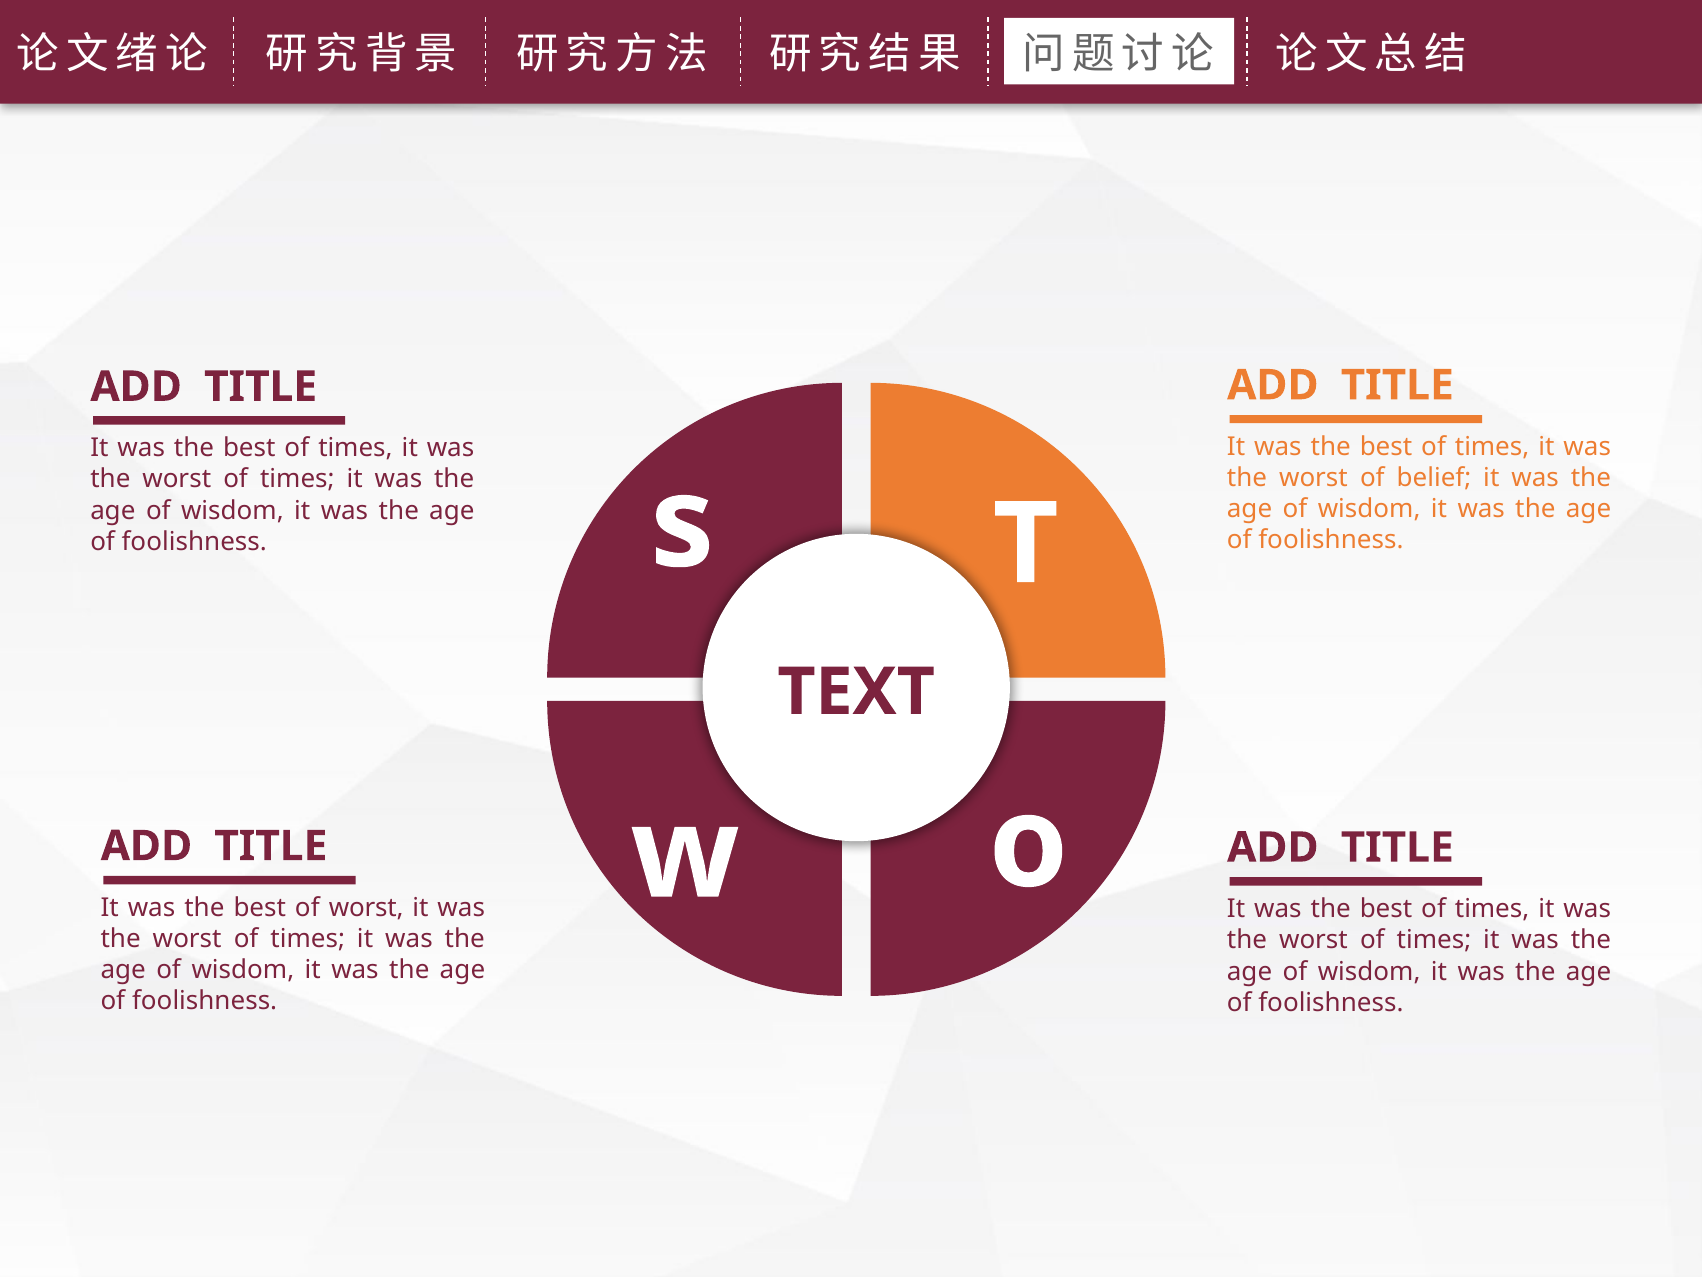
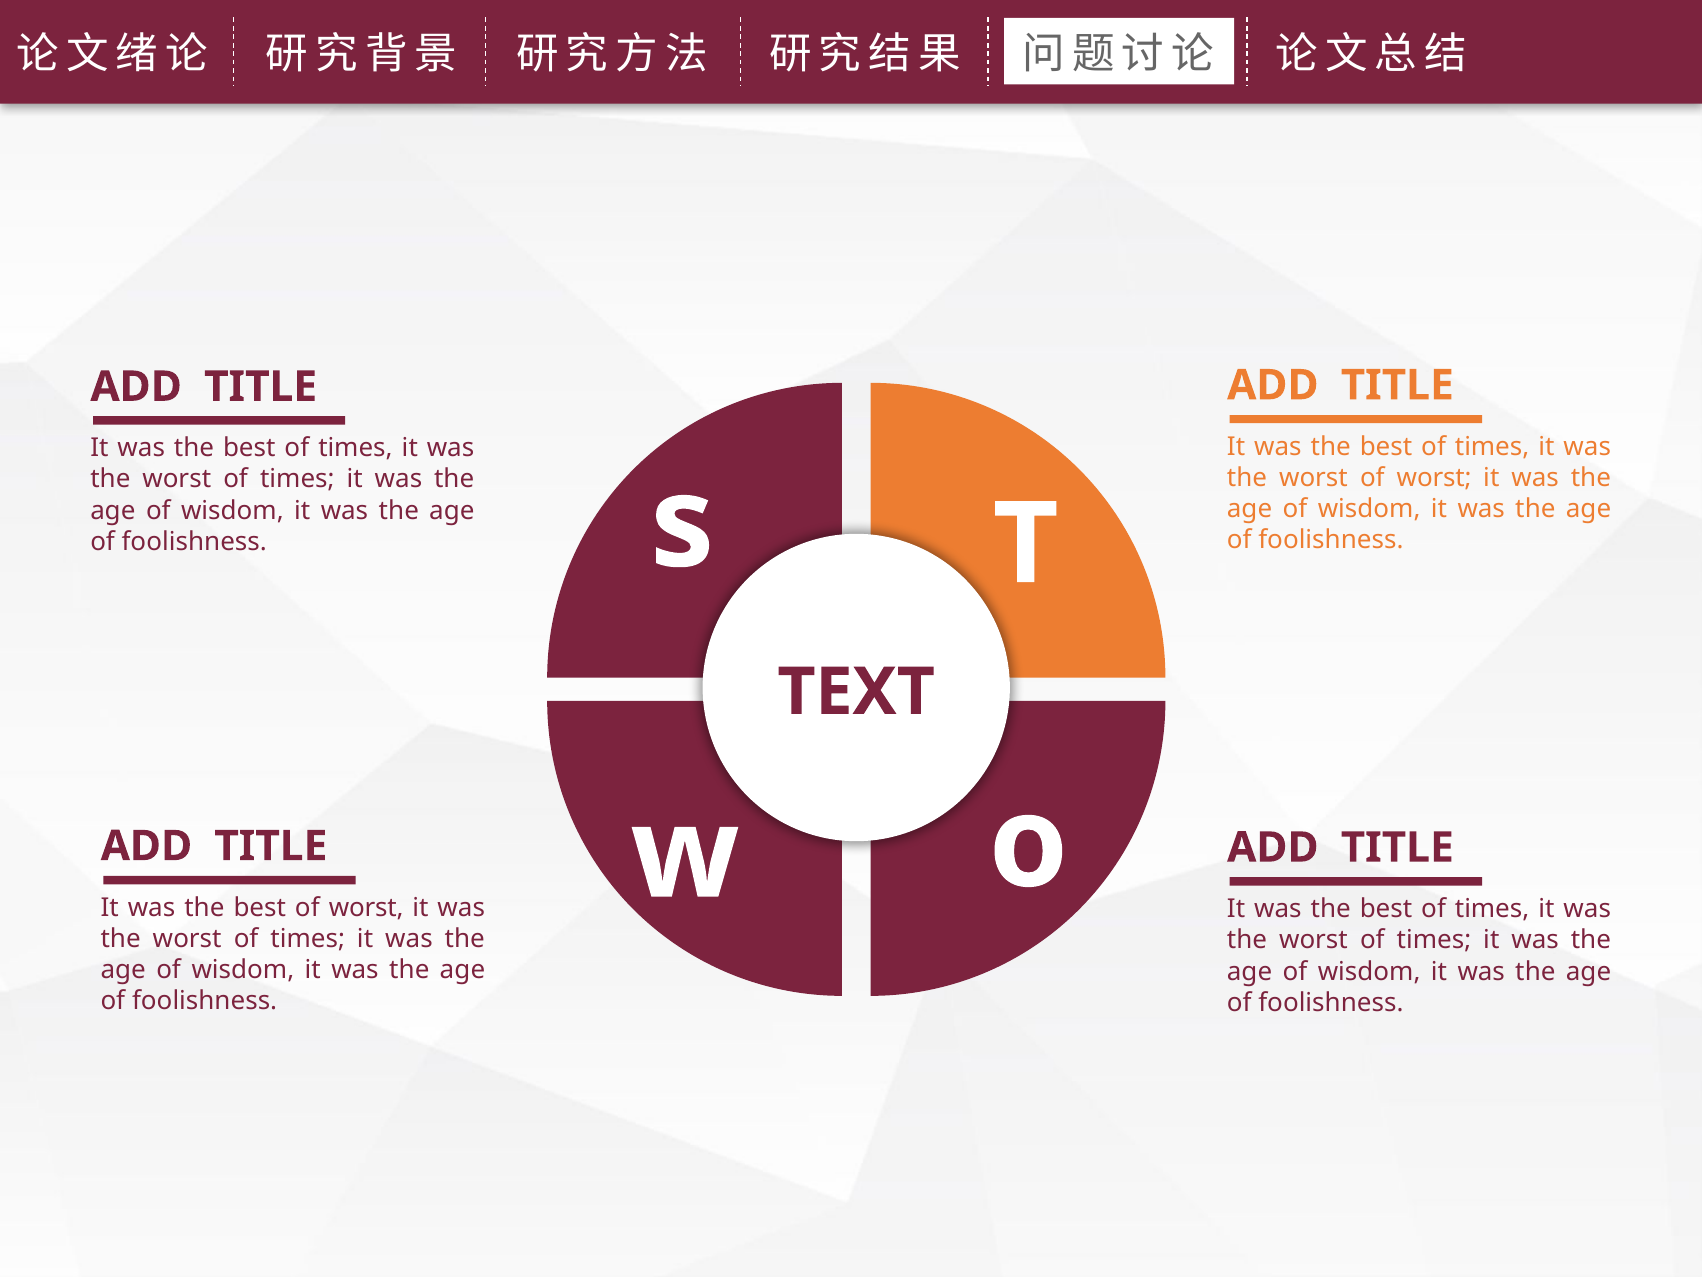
worst of belief: belief -> worst
